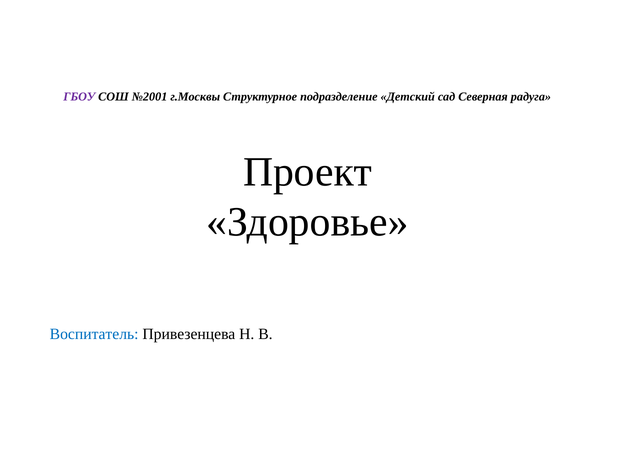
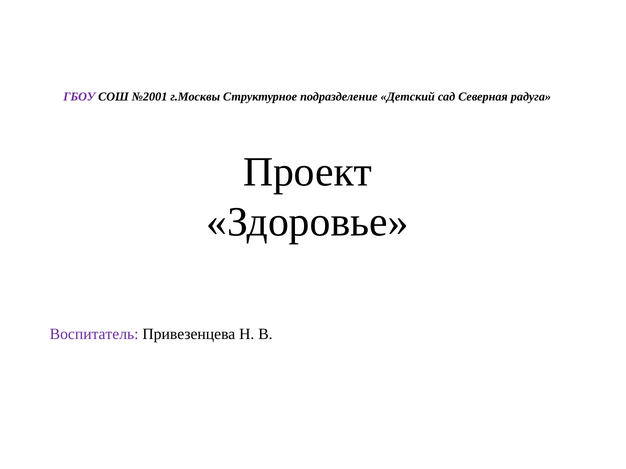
Воспитатель colour: blue -> purple
